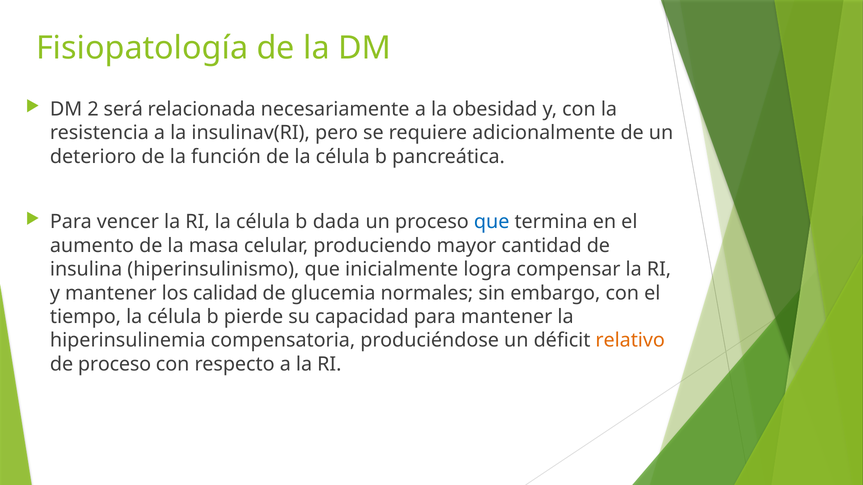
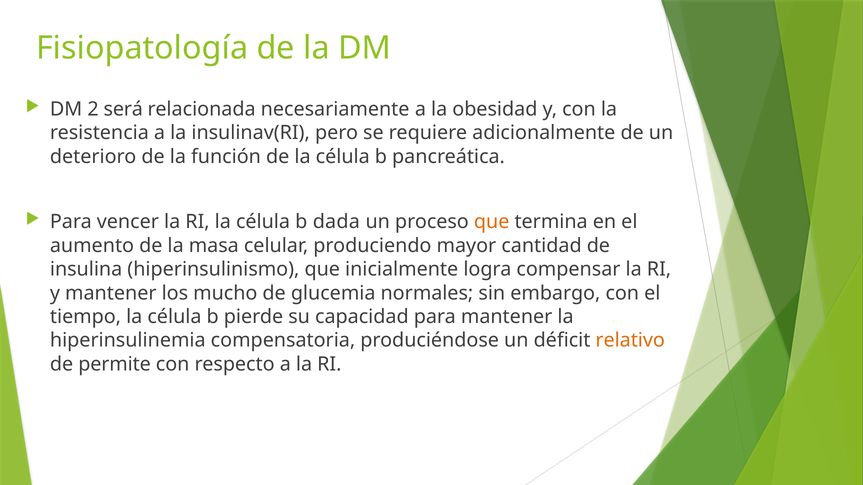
que at (492, 222) colour: blue -> orange
calidad: calidad -> mucho
de proceso: proceso -> permite
